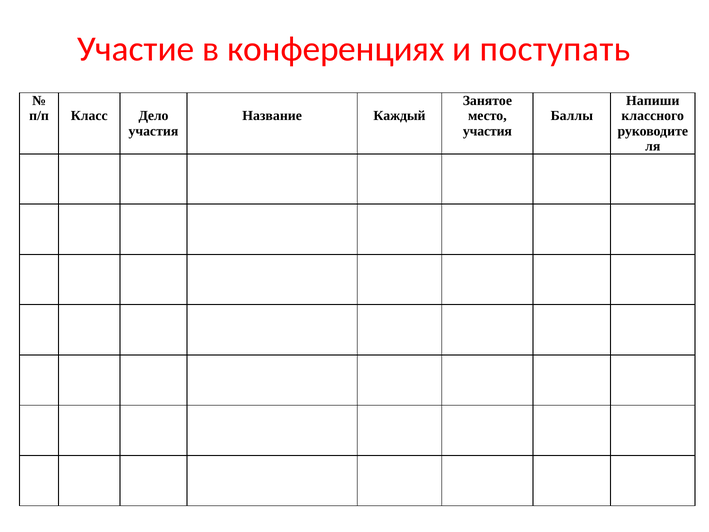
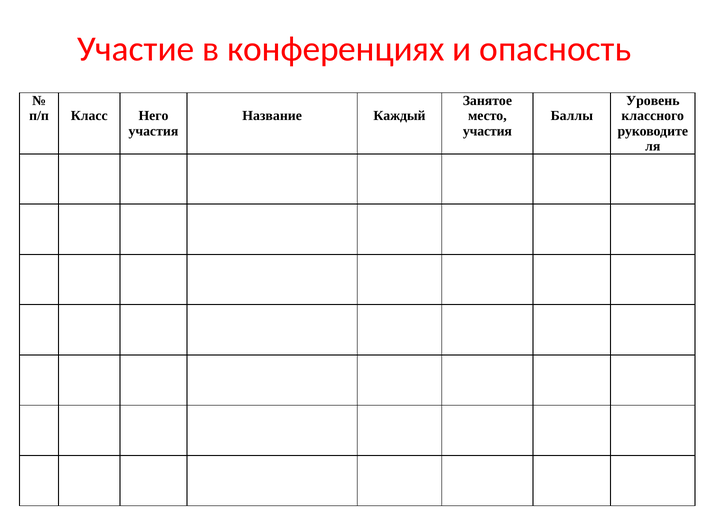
поступать: поступать -> опасность
Напиши: Напиши -> Уровень
Дело: Дело -> Него
